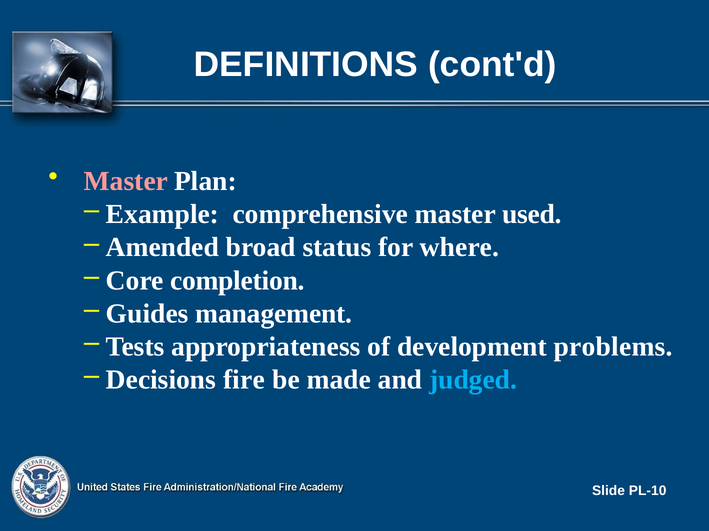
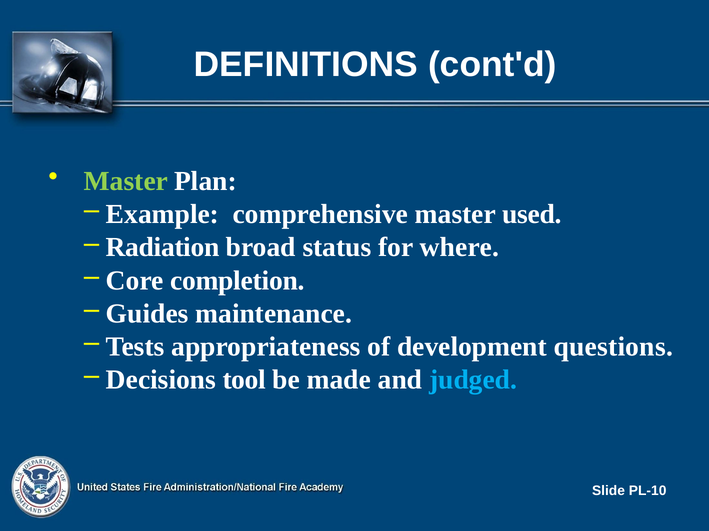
Master at (126, 182) colour: pink -> light green
Amended: Amended -> Radiation
management: management -> maintenance
problems: problems -> questions
fire: fire -> tool
